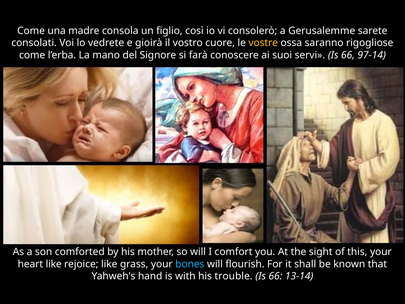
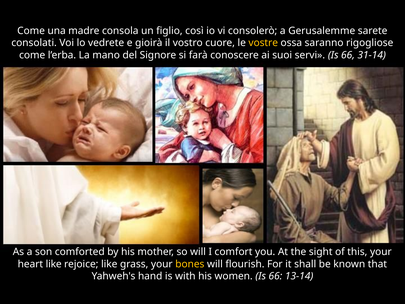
97-14: 97-14 -> 31-14
bones colour: light blue -> yellow
trouble: trouble -> women
